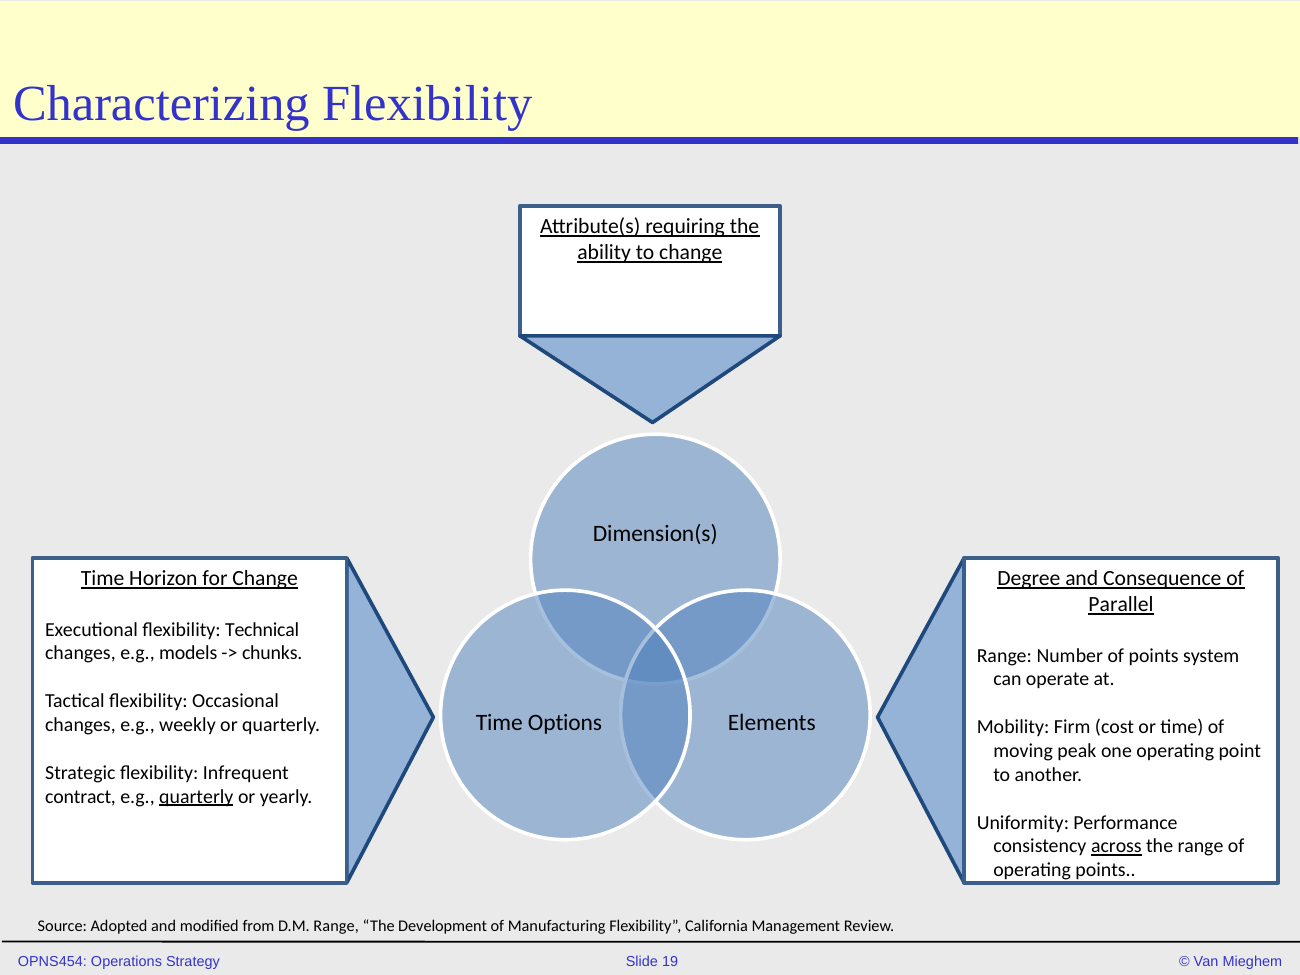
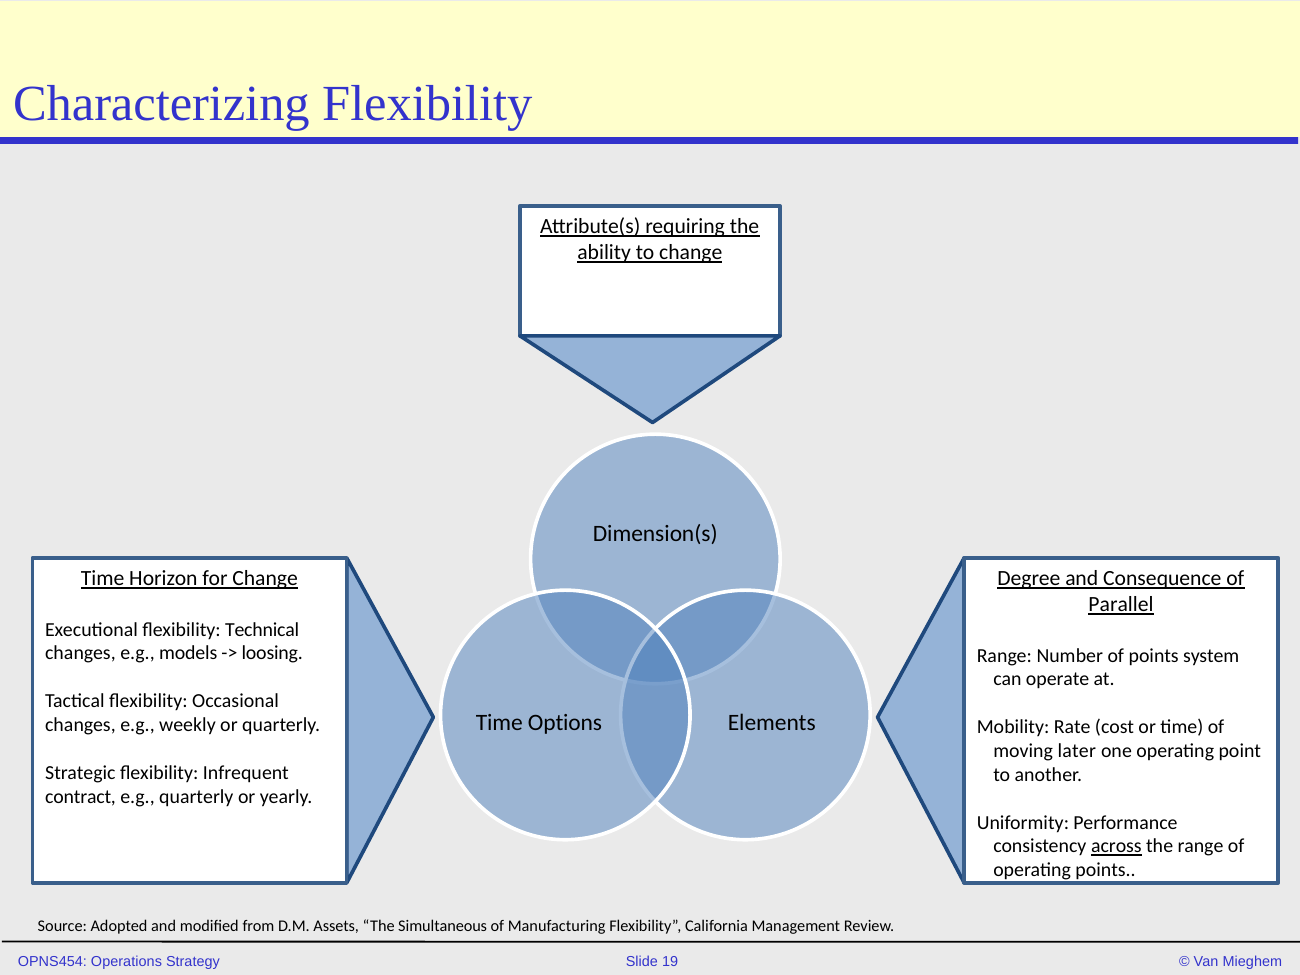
chunks: chunks -> loosing
Firm: Firm -> Rate
peak: peak -> later
quarterly at (196, 797) underline: present -> none
D.M Range: Range -> Assets
Development: Development -> Simultaneous
